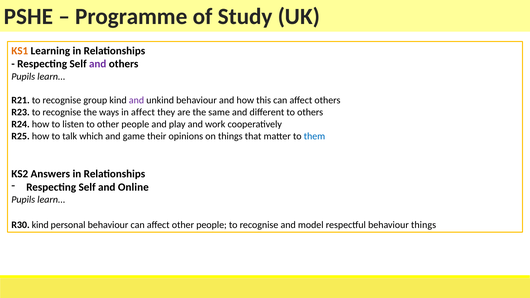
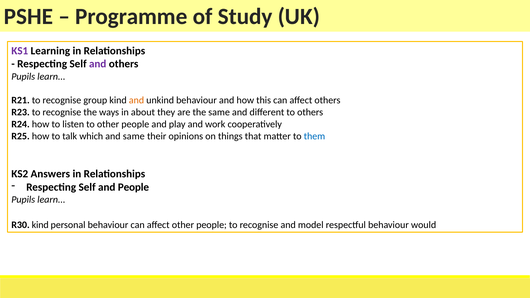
KS1 colour: orange -> purple
and at (136, 100) colour: purple -> orange
in affect: affect -> about
and game: game -> same
and Online: Online -> People
behaviour things: things -> would
